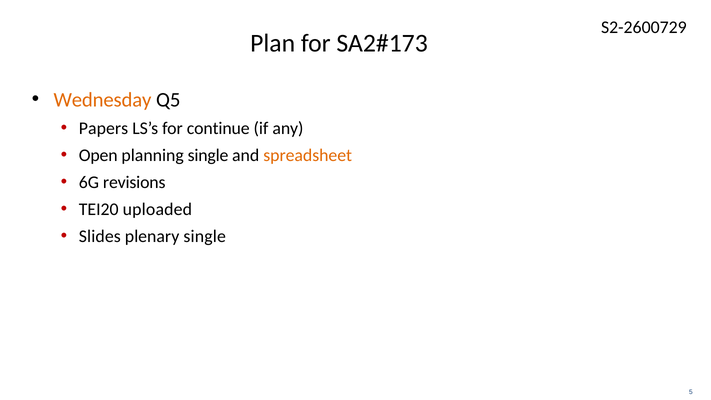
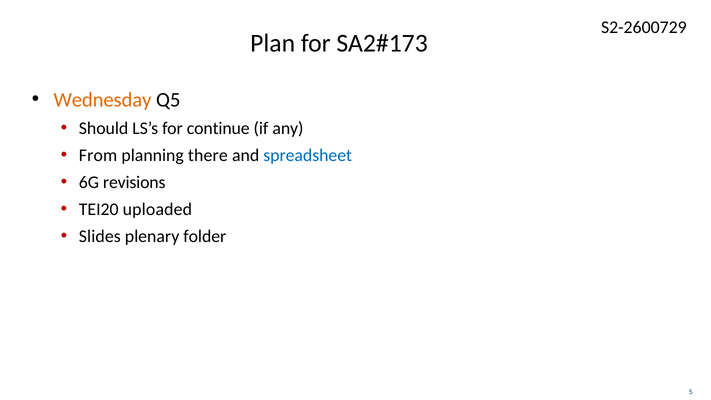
Papers: Papers -> Should
Open: Open -> From
planning single: single -> there
spreadsheet colour: orange -> blue
plenary single: single -> folder
